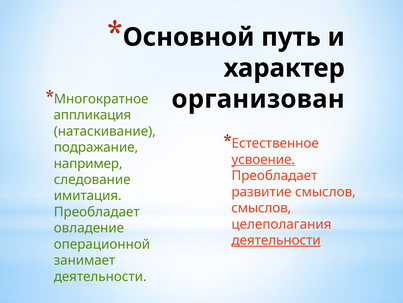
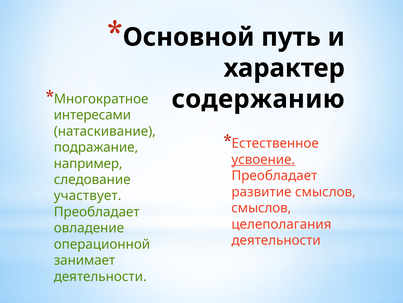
организован: организован -> содержанию
аппликация: аппликация -> интересами
имитация: имитация -> участвует
деятельности at (276, 240) underline: present -> none
